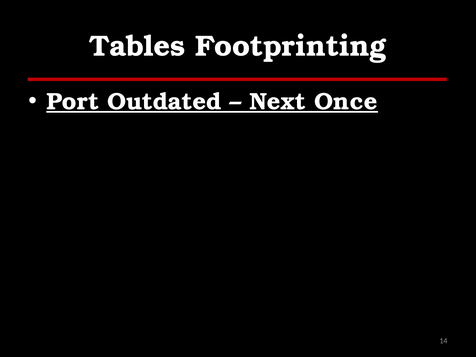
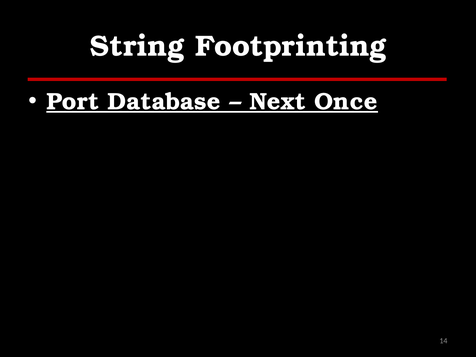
Tables: Tables -> String
Outdated: Outdated -> Database
